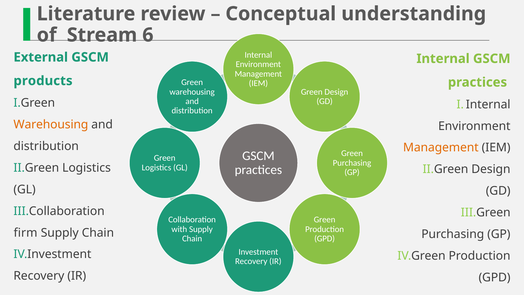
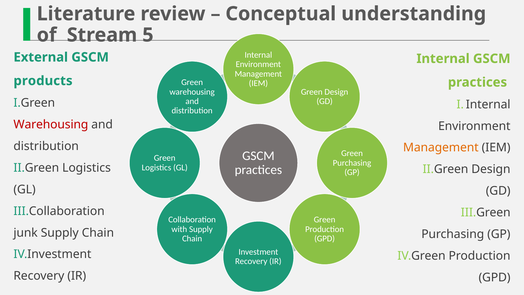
6: 6 -> 5
Warehousing at (51, 125) colour: orange -> red
firm: firm -> junk
